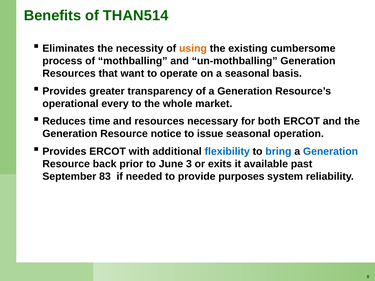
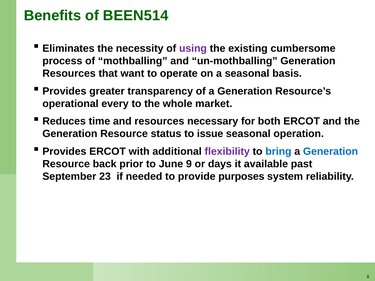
THAN514: THAN514 -> BEEN514
using colour: orange -> purple
notice: notice -> status
flexibility colour: blue -> purple
3: 3 -> 9
exits: exits -> days
83: 83 -> 23
